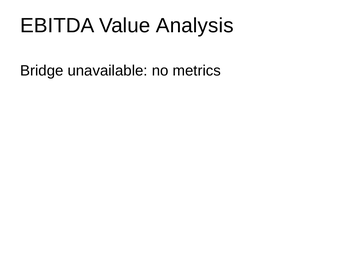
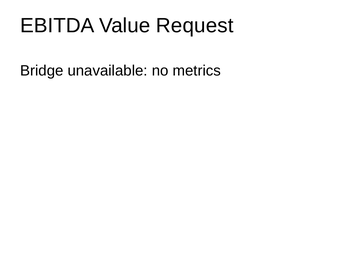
Analysis: Analysis -> Request
